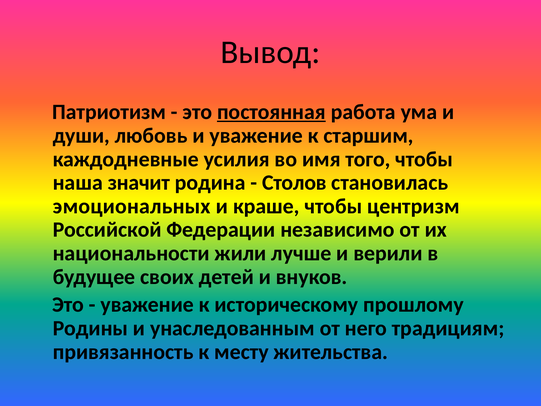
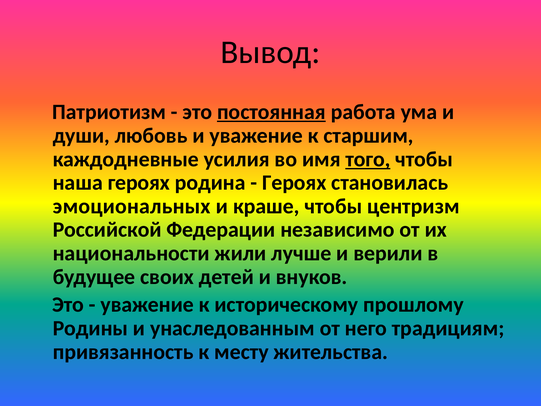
того underline: none -> present
наша значит: значит -> героях
Столов at (294, 183): Столов -> Героях
